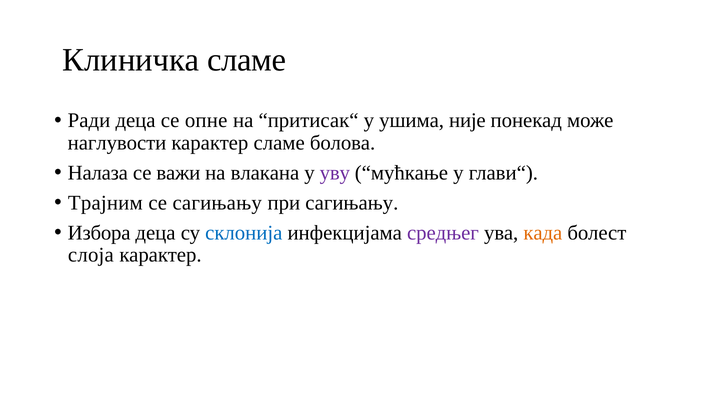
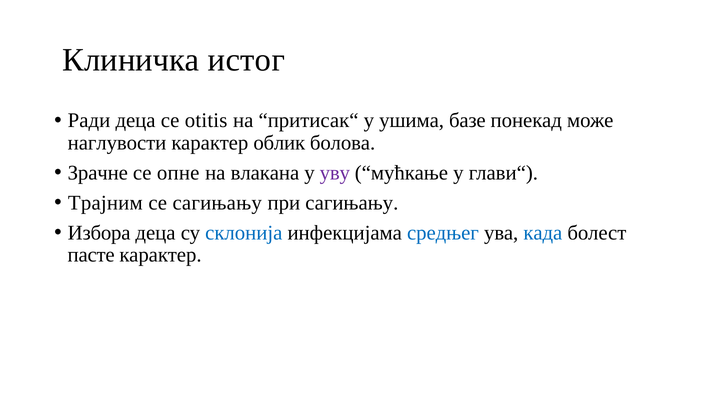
Клиничка сламе: сламе -> истог
опне: опне -> otitis
није: није -> базе
карактер сламе: сламе -> облик
Налаза: Налаза -> Зрачне
важи: важи -> опне
средњег colour: purple -> blue
када colour: orange -> blue
слоја: слоја -> пасте
